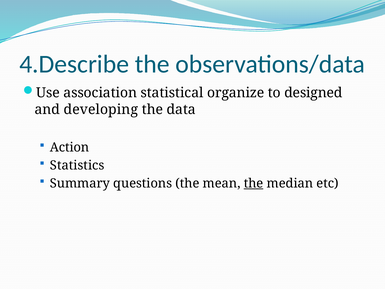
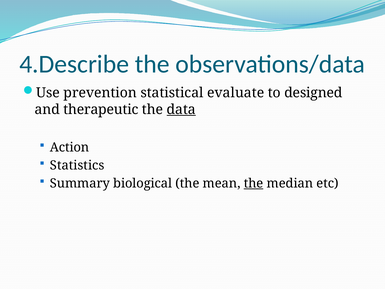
association: association -> prevention
organize: organize -> evaluate
developing: developing -> therapeutic
data underline: none -> present
questions: questions -> biological
